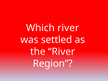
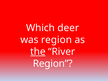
Which river: river -> deer
was settled: settled -> region
the underline: none -> present
